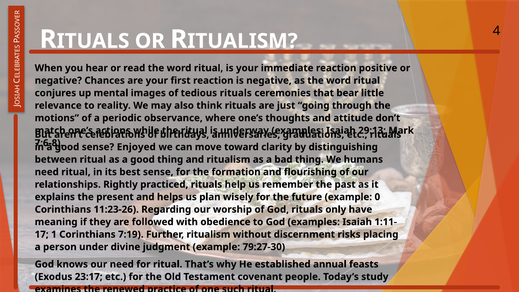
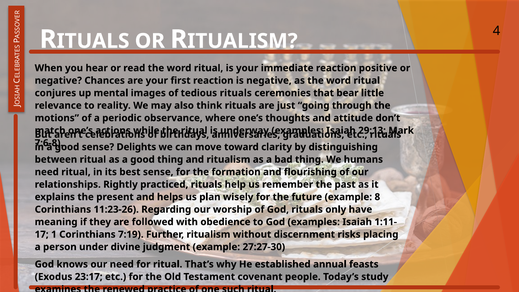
Enjoyed: Enjoyed -> Delights
0: 0 -> 8
79:27-30: 79:27-30 -> 27:27-30
